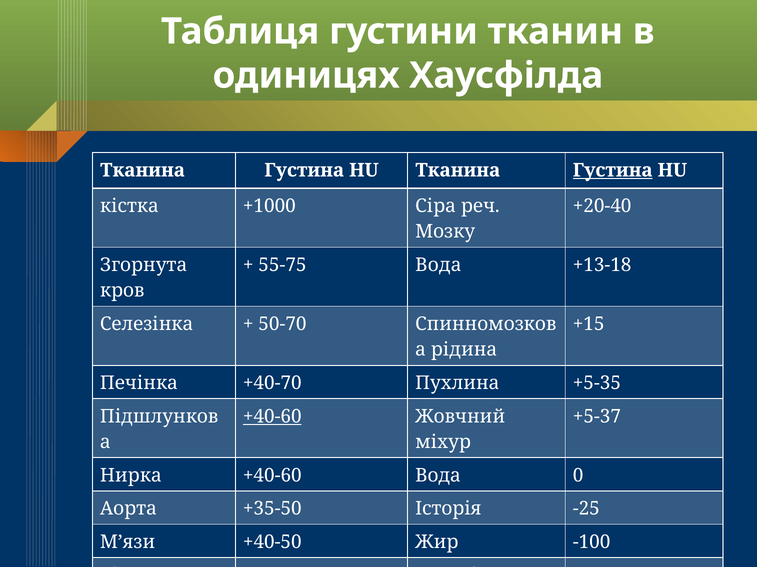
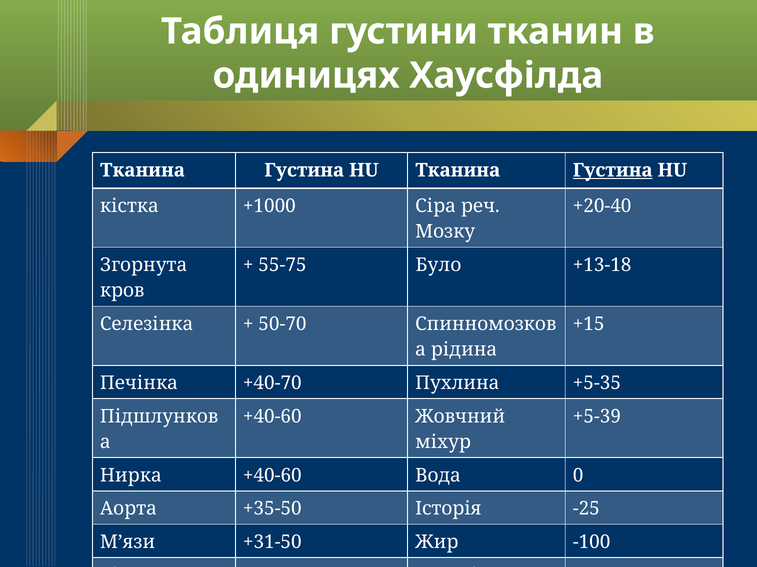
55-75 Вода: Вода -> Було
+40-60 at (272, 417) underline: present -> none
+5-37: +5-37 -> +5-39
+40-50: +40-50 -> +31-50
